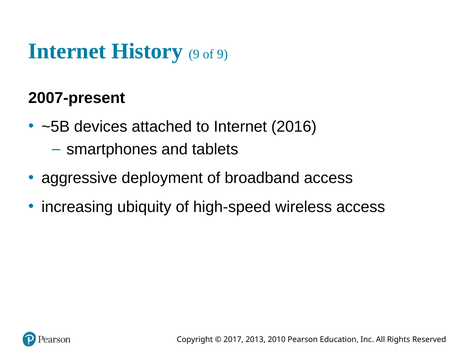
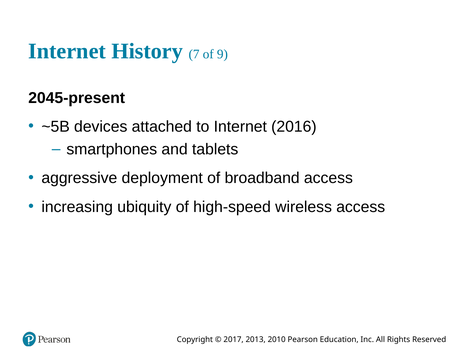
History 9: 9 -> 7
2007-present: 2007-present -> 2045-present
